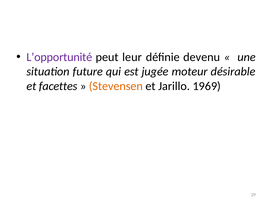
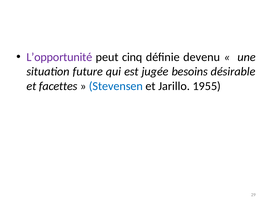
leur: leur -> cinq
moteur: moteur -> besoins
Stevensen colour: orange -> blue
1969: 1969 -> 1955
